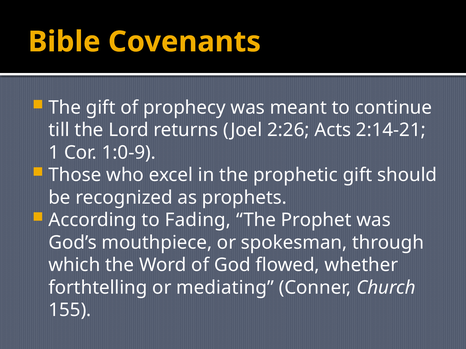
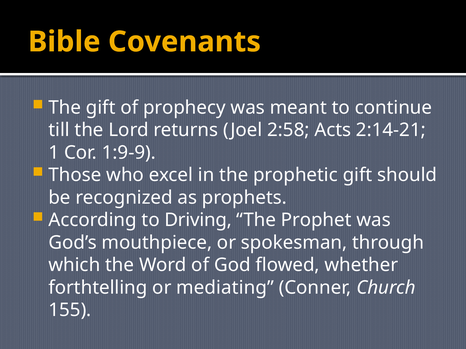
2:26: 2:26 -> 2:58
1:0-9: 1:0-9 -> 1:9-9
Fading: Fading -> Driving
